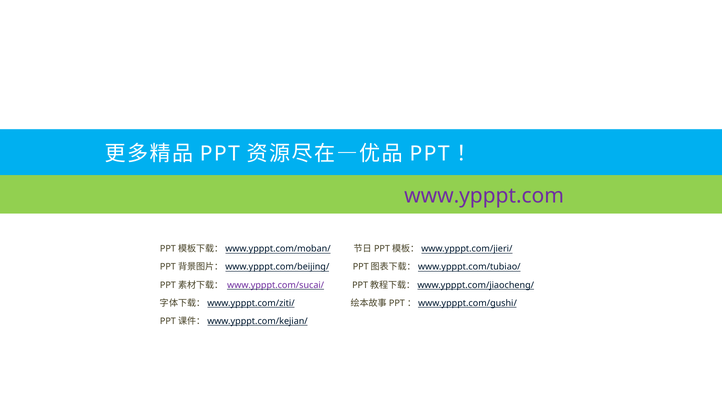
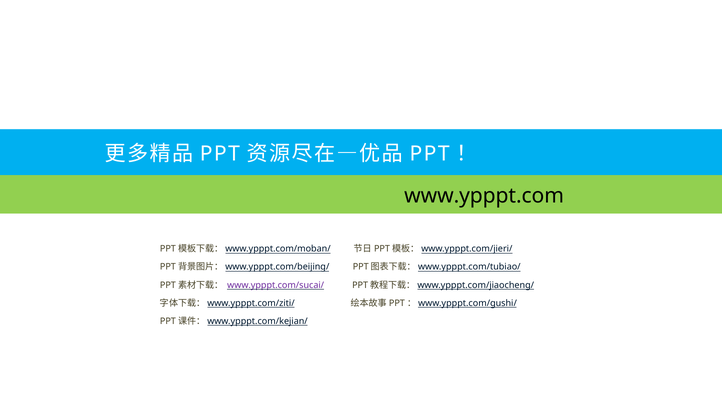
www.ypppt.com colour: purple -> black
